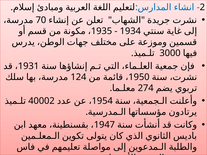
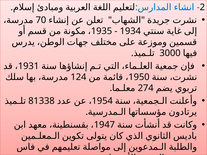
40002: 40002 -> 81338
